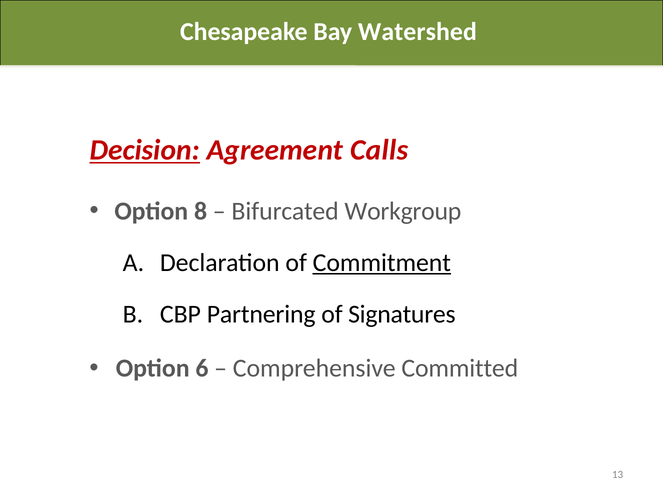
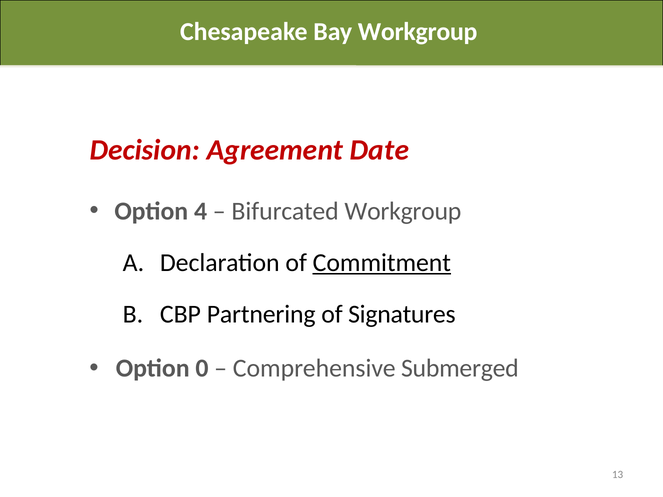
Bay Watershed: Watershed -> Workgroup
Decision underline: present -> none
Calls: Calls -> Date
8: 8 -> 4
6: 6 -> 0
Committed: Committed -> Submerged
